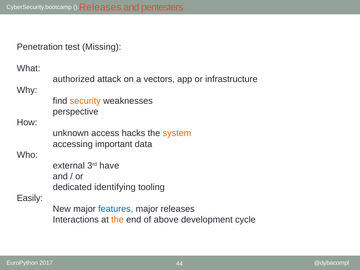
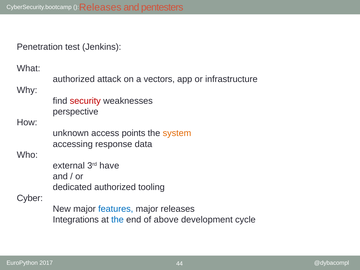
Missing: Missing -> Jenkins
security colour: orange -> red
hacks: hacks -> points
important: important -> response
dedicated identifying: identifying -> authorized
Easily: Easily -> Cyber
Interactions: Interactions -> Integrations
the at (117, 220) colour: orange -> blue
